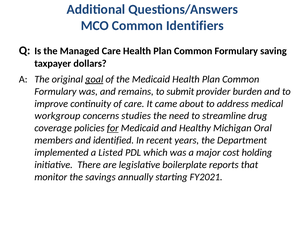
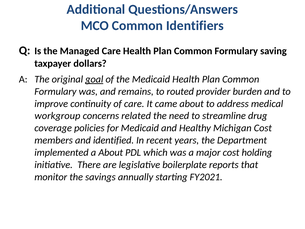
submit: submit -> routed
studies: studies -> related
for underline: present -> none
Michigan Oral: Oral -> Cost
a Listed: Listed -> About
